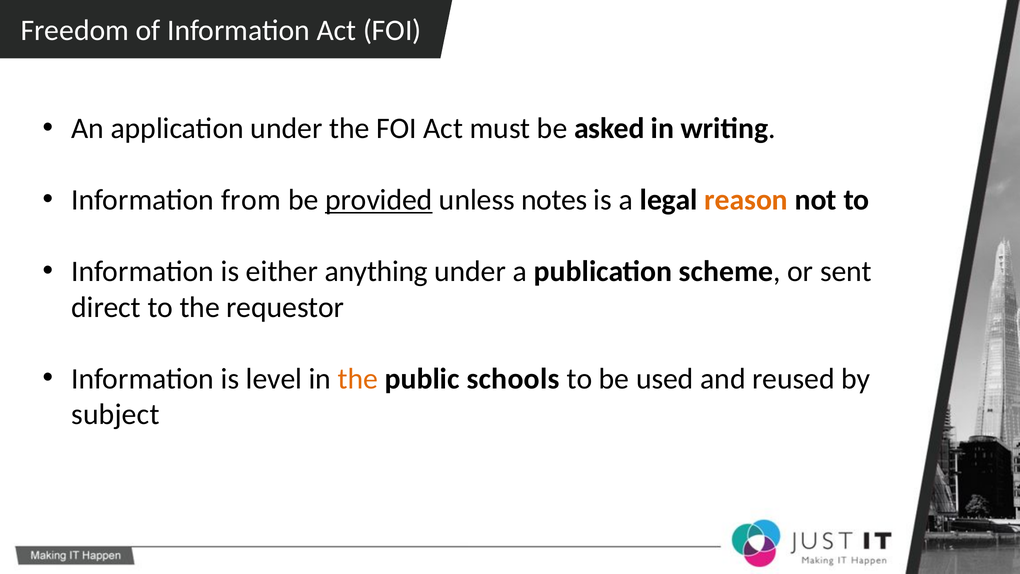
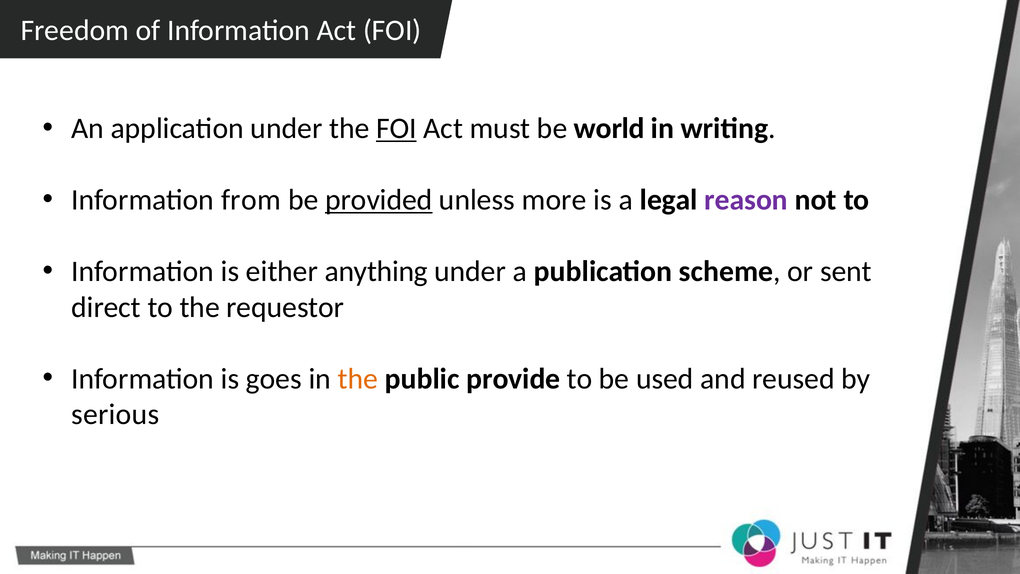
FOI at (396, 128) underline: none -> present
asked: asked -> world
notes: notes -> more
reason colour: orange -> purple
level: level -> goes
schools: schools -> provide
subject: subject -> serious
